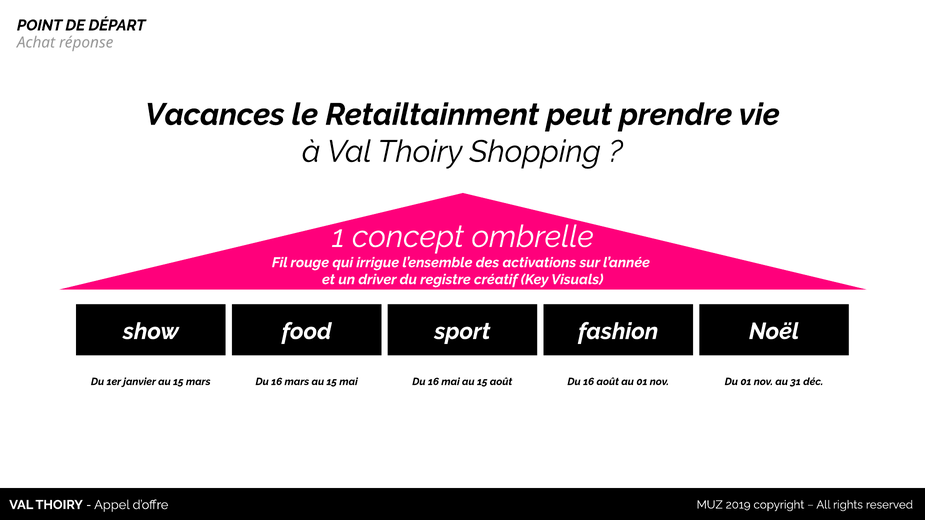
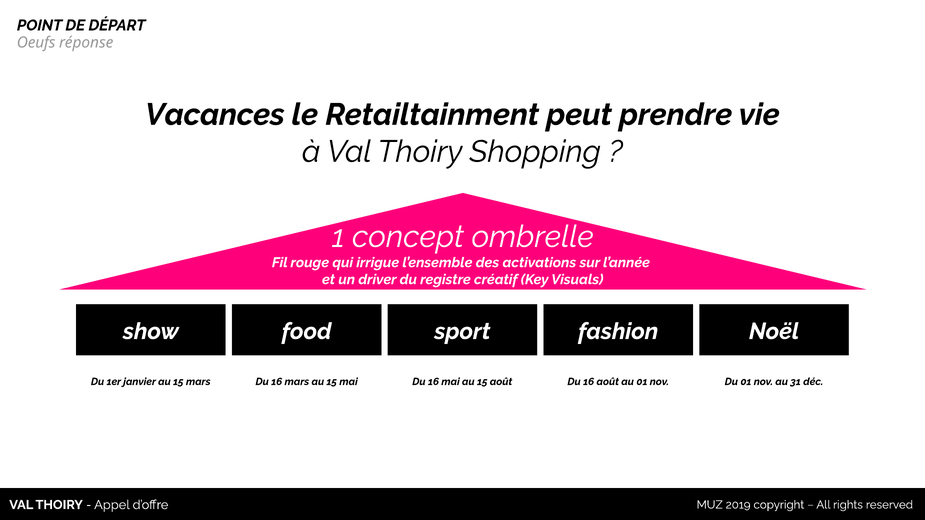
Achat: Achat -> Oeufs
